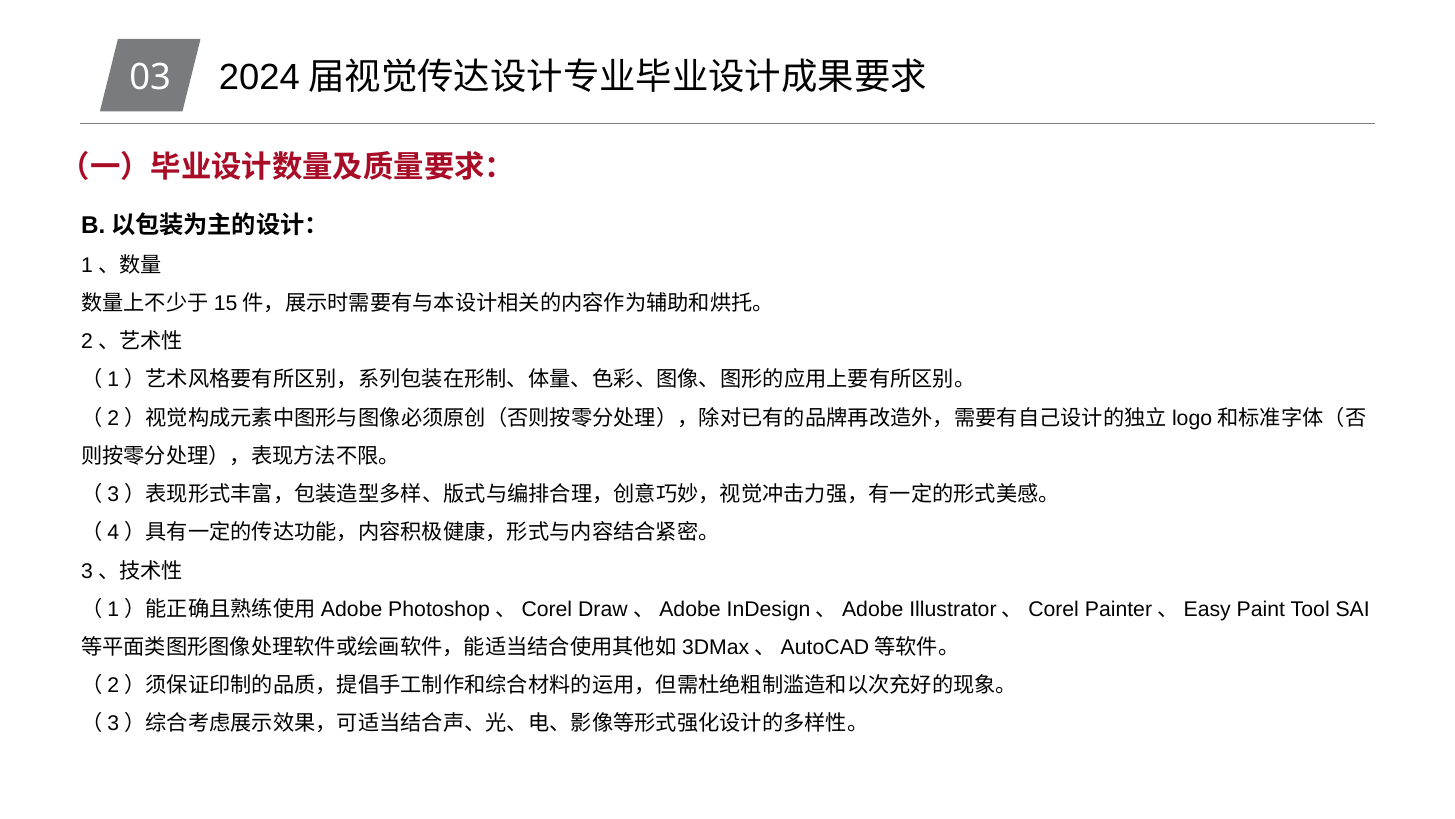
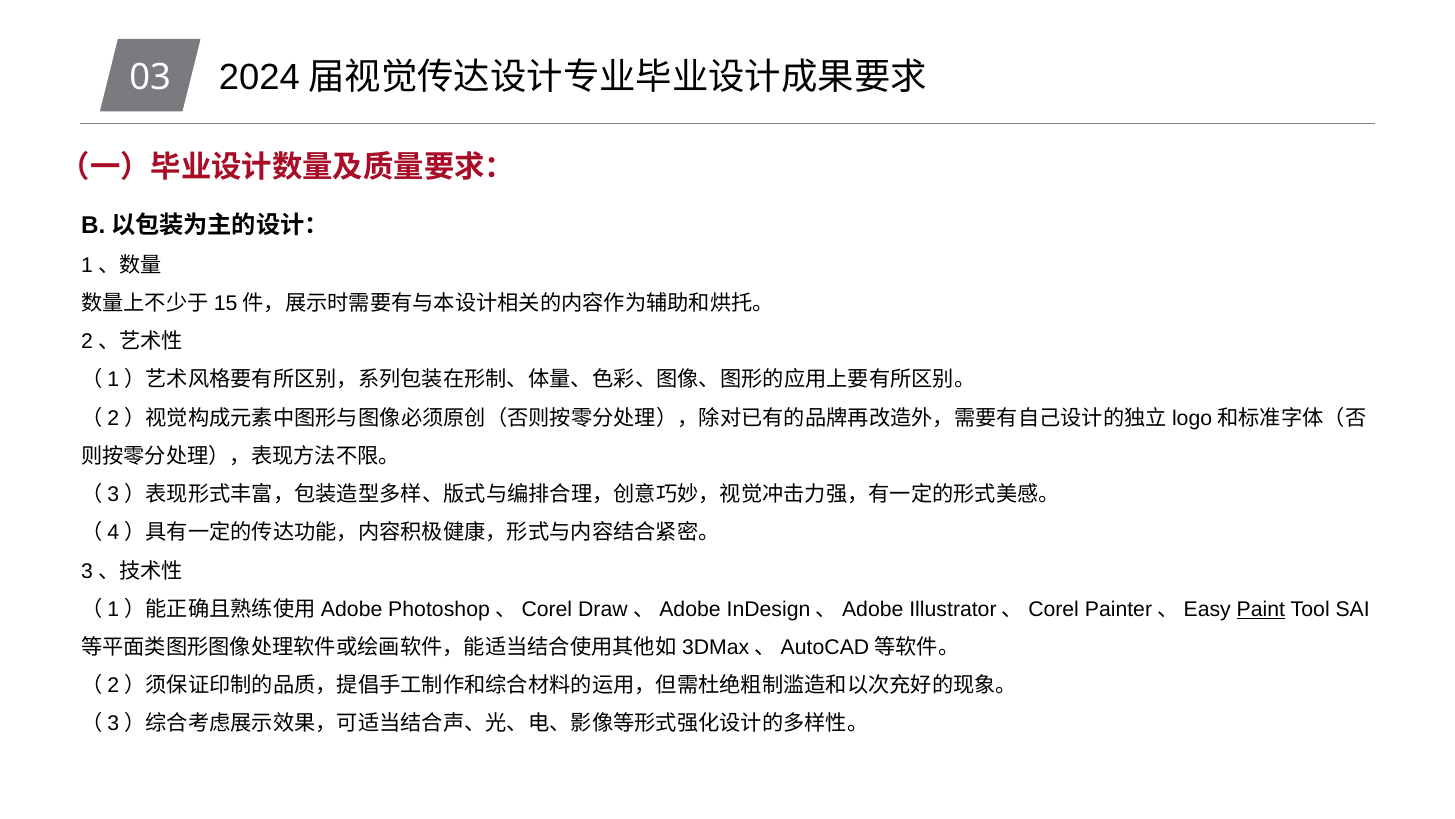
Paint underline: none -> present
